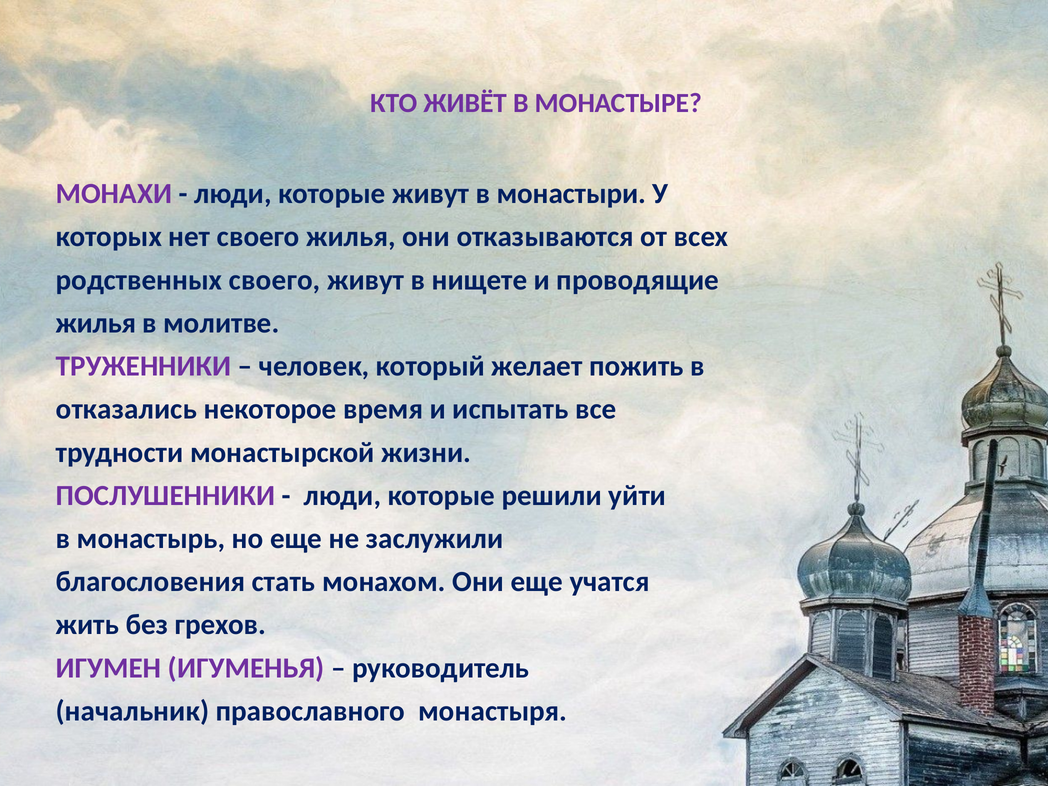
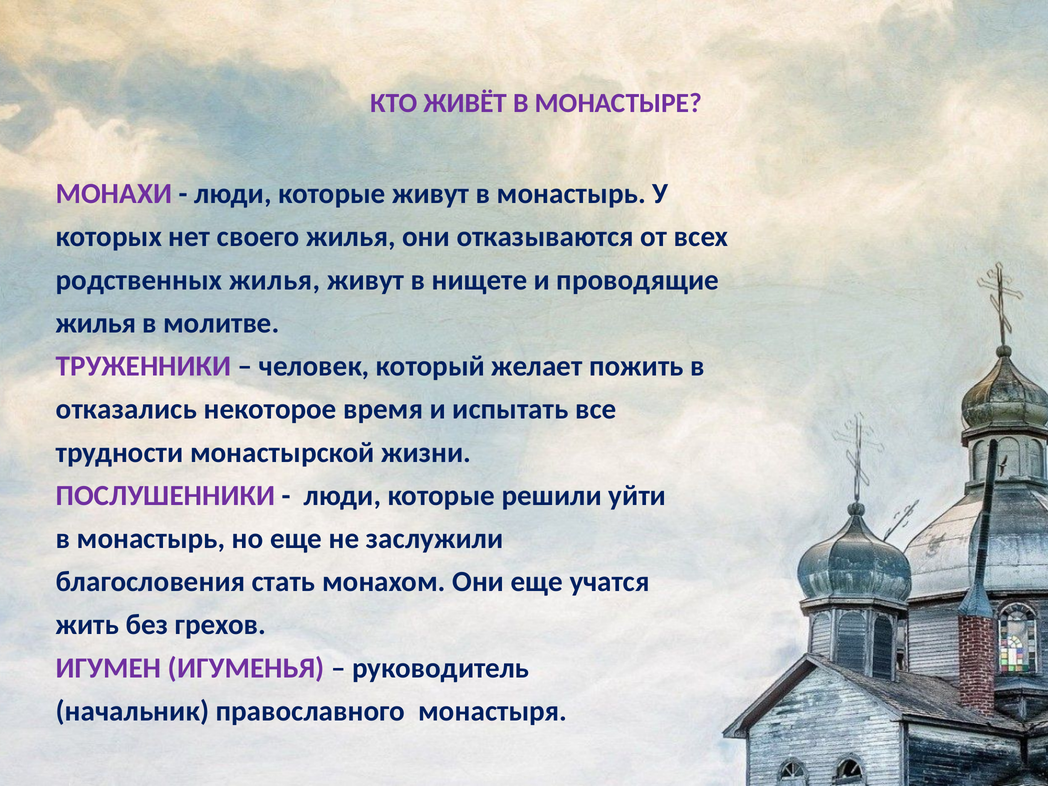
живут в монастыри: монастыри -> монастырь
родственных своего: своего -> жилья
